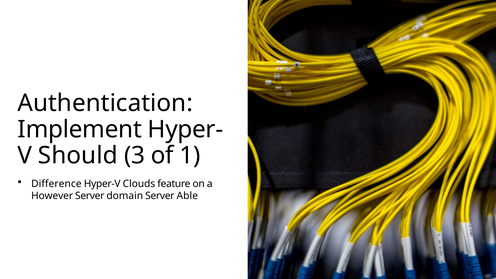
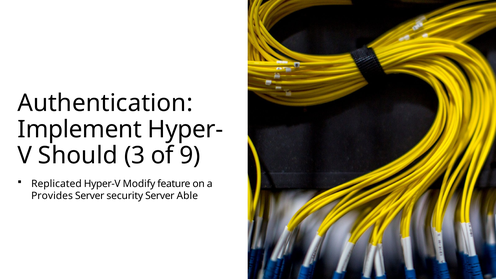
1: 1 -> 9
Difference: Difference -> Replicated
Clouds: Clouds -> Modify
However: However -> Provides
domain: domain -> security
